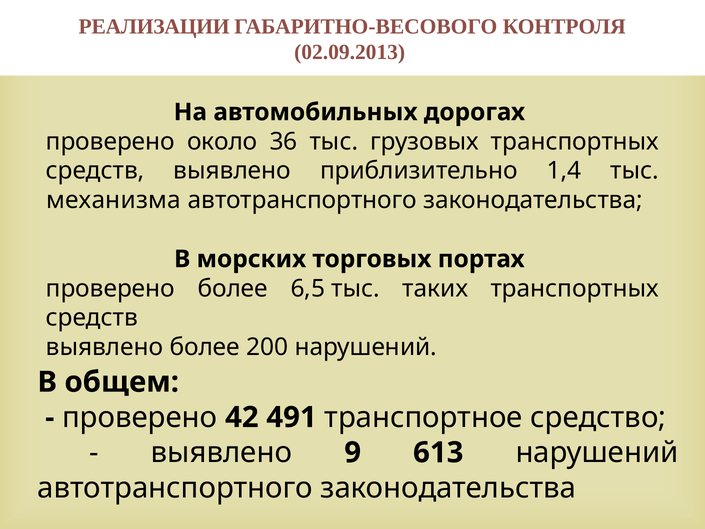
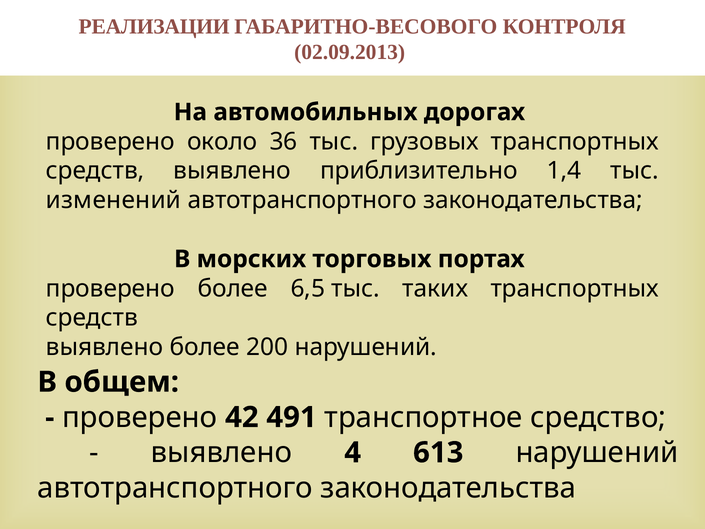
механизма: механизма -> изменений
9: 9 -> 4
